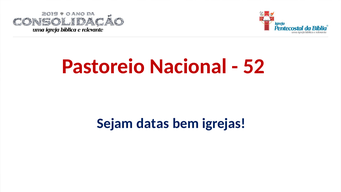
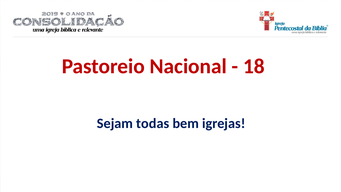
52: 52 -> 18
datas: datas -> todas
